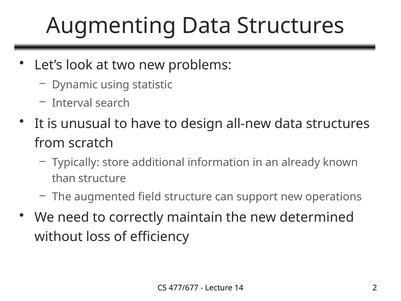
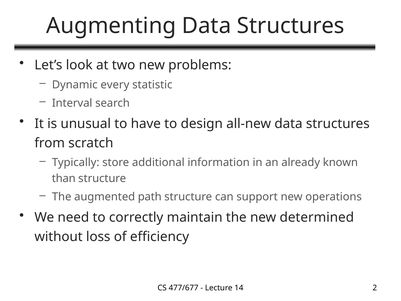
using: using -> every
field: field -> path
